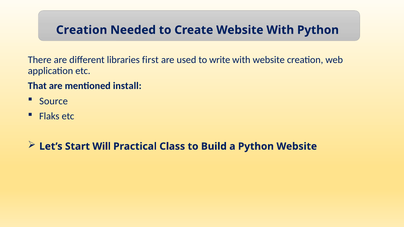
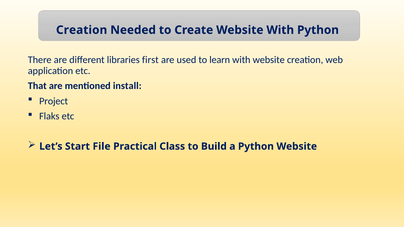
write: write -> learn
Source: Source -> Project
Will: Will -> File
